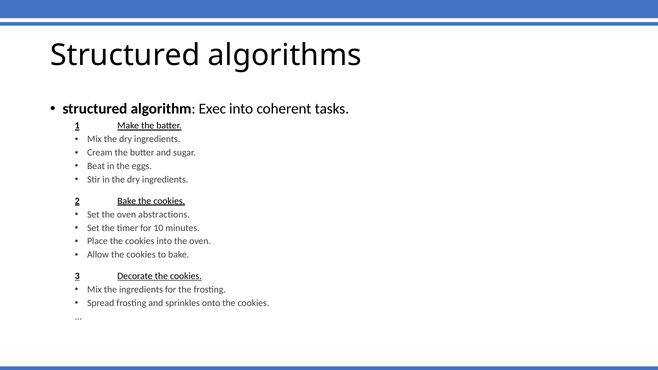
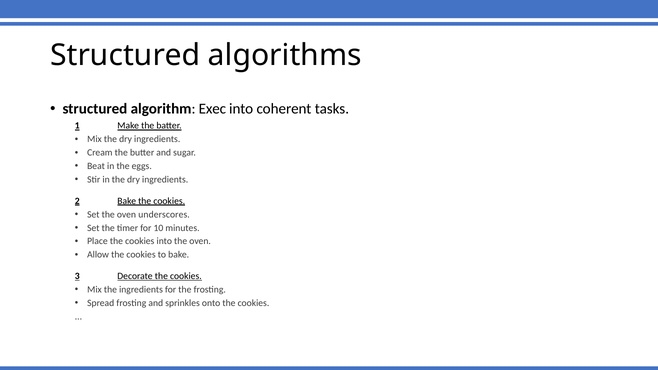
abstractions: abstractions -> underscores
